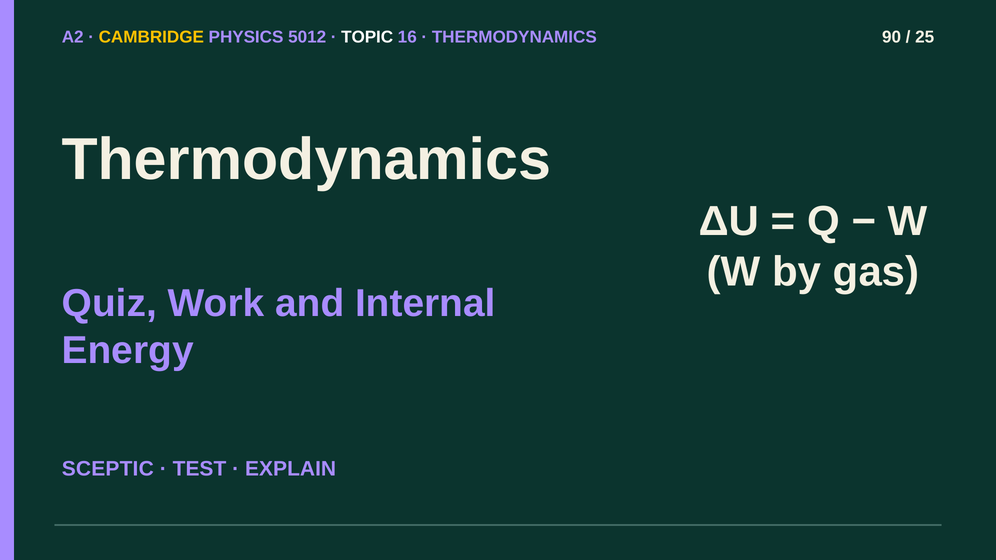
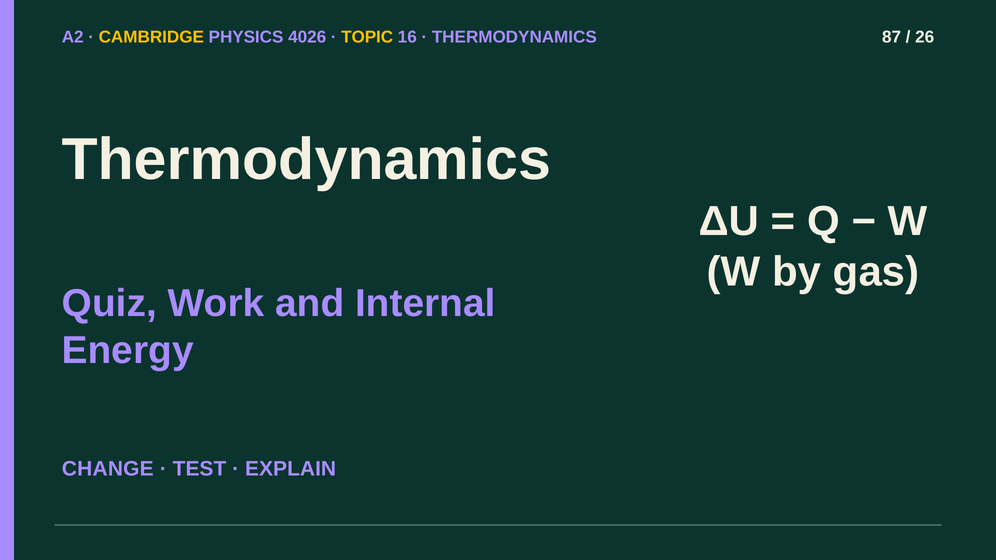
5012: 5012 -> 4026
TOPIC colour: white -> yellow
90: 90 -> 87
25: 25 -> 26
SCEPTIC: SCEPTIC -> CHANGE
